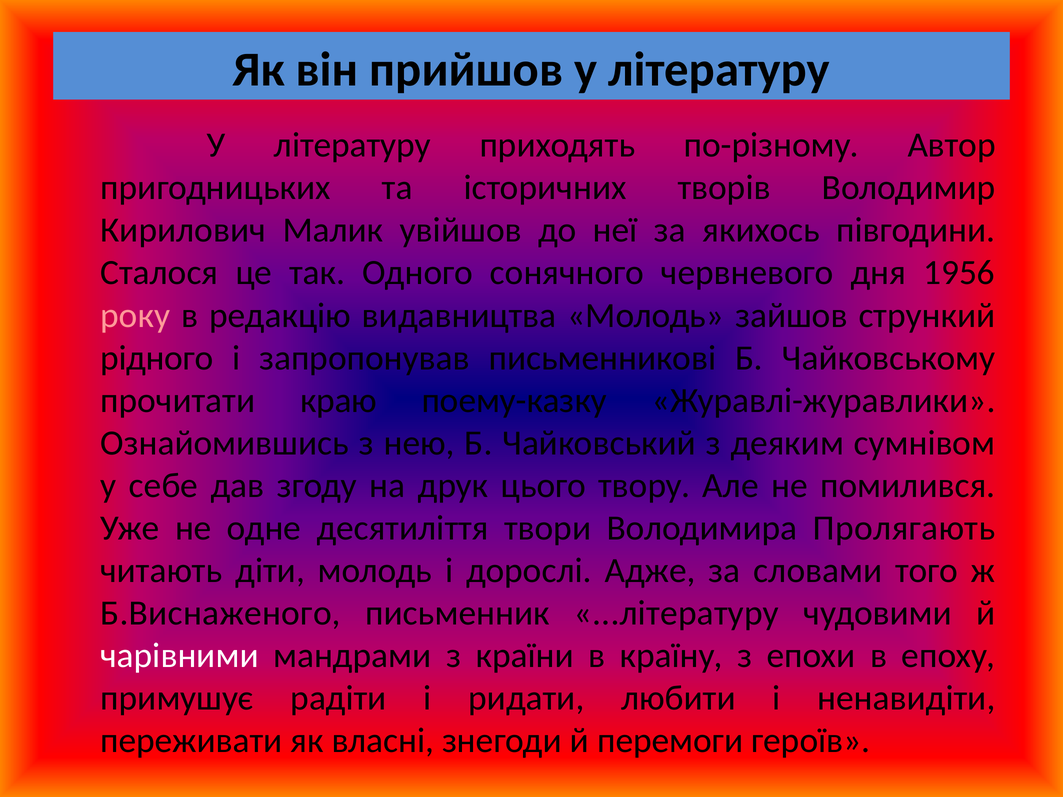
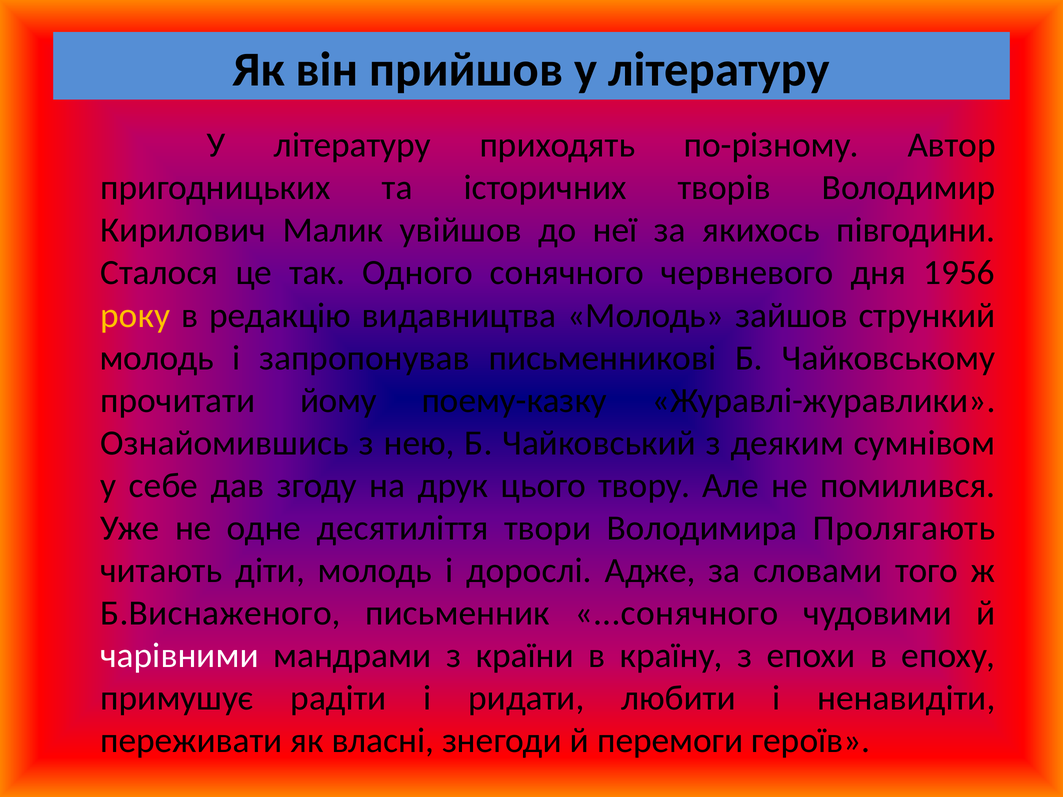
року colour: pink -> yellow
рідного at (157, 358): рідного -> молодь
краю: краю -> йому
...літературу: ...літературу -> ...сонячного
